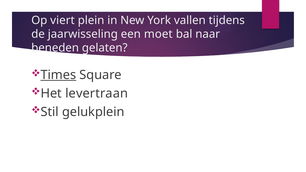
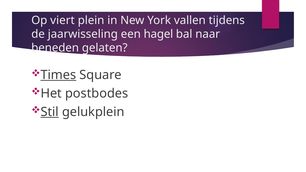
moet: moet -> hagel
levertraan: levertraan -> postbodes
Stil underline: none -> present
